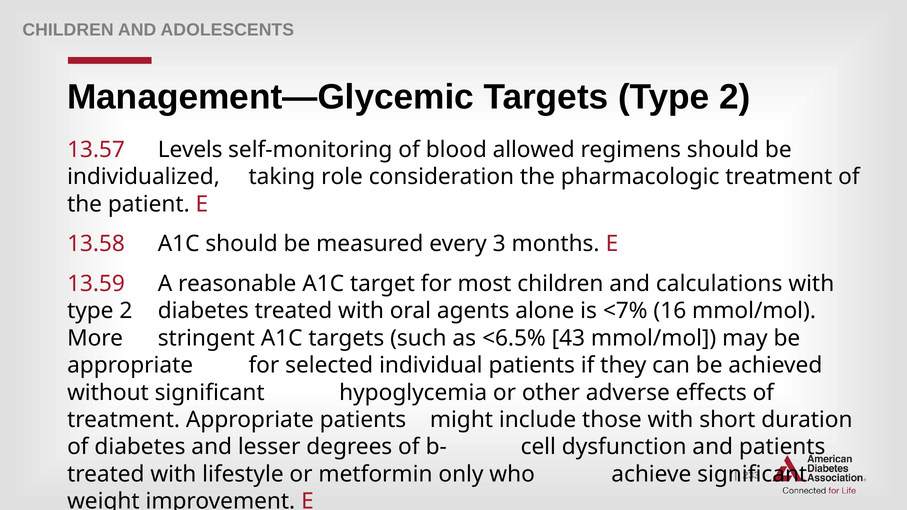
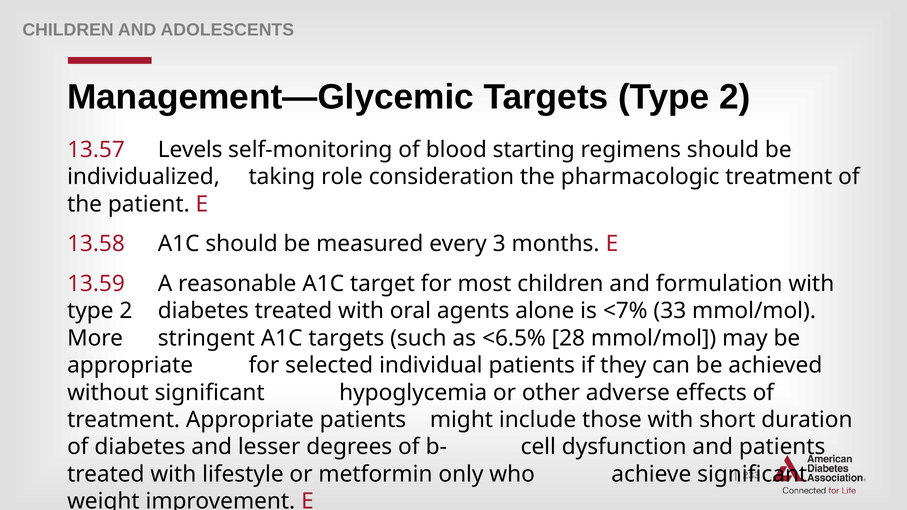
allowed: allowed -> starting
calculations: calculations -> formulation
16: 16 -> 33
43: 43 -> 28
